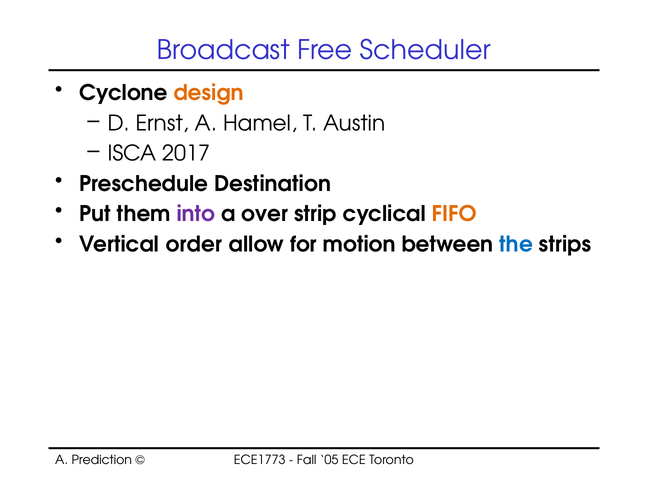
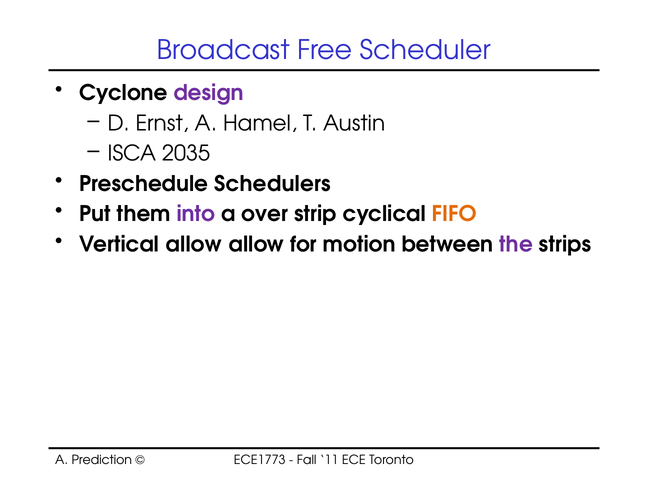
design colour: orange -> purple
2017: 2017 -> 2035
Destination: Destination -> Schedulers
Vertical order: order -> allow
the colour: blue -> purple
05: 05 -> 11
